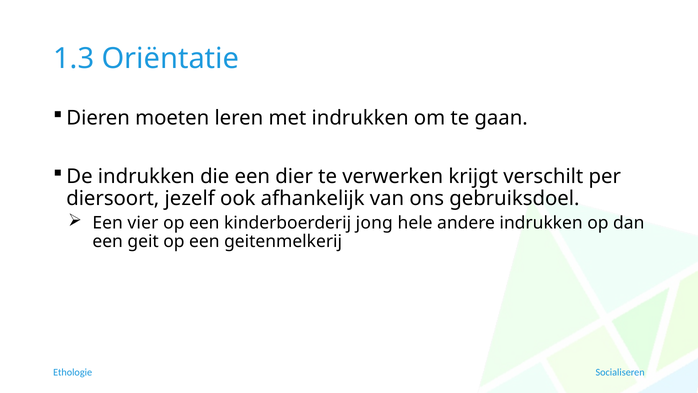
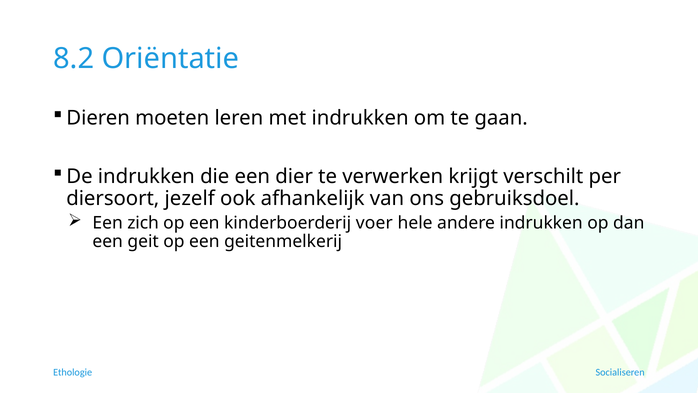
1.3: 1.3 -> 8.2
vier: vier -> zich
jong: jong -> voer
